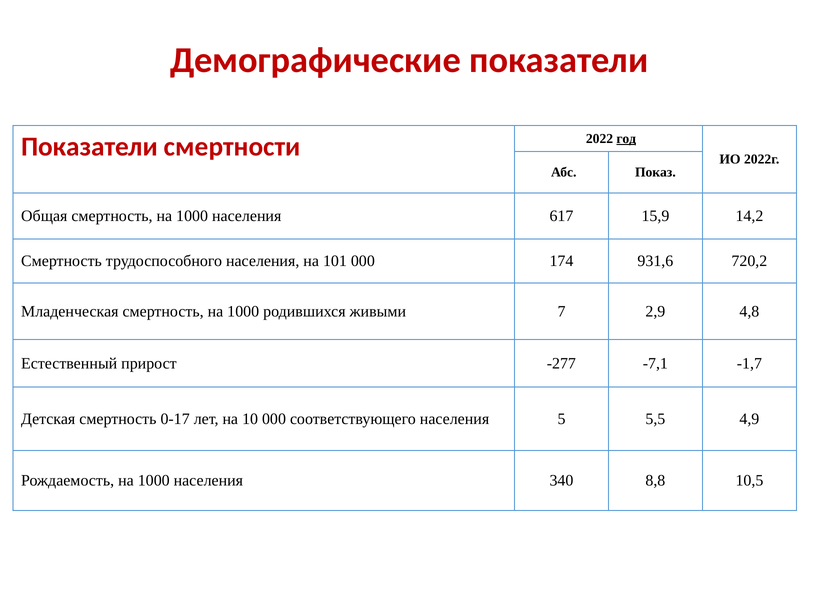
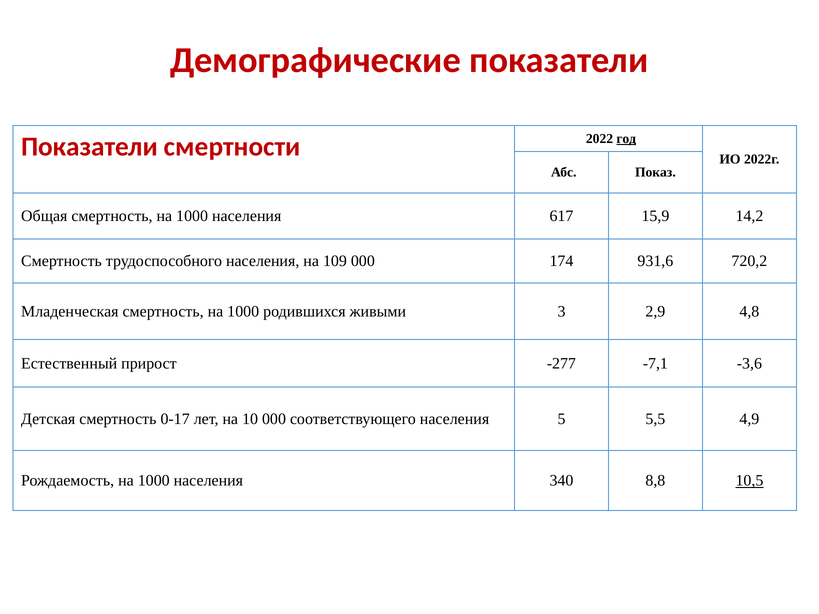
101: 101 -> 109
7: 7 -> 3
-1,7: -1,7 -> -3,6
10,5 underline: none -> present
